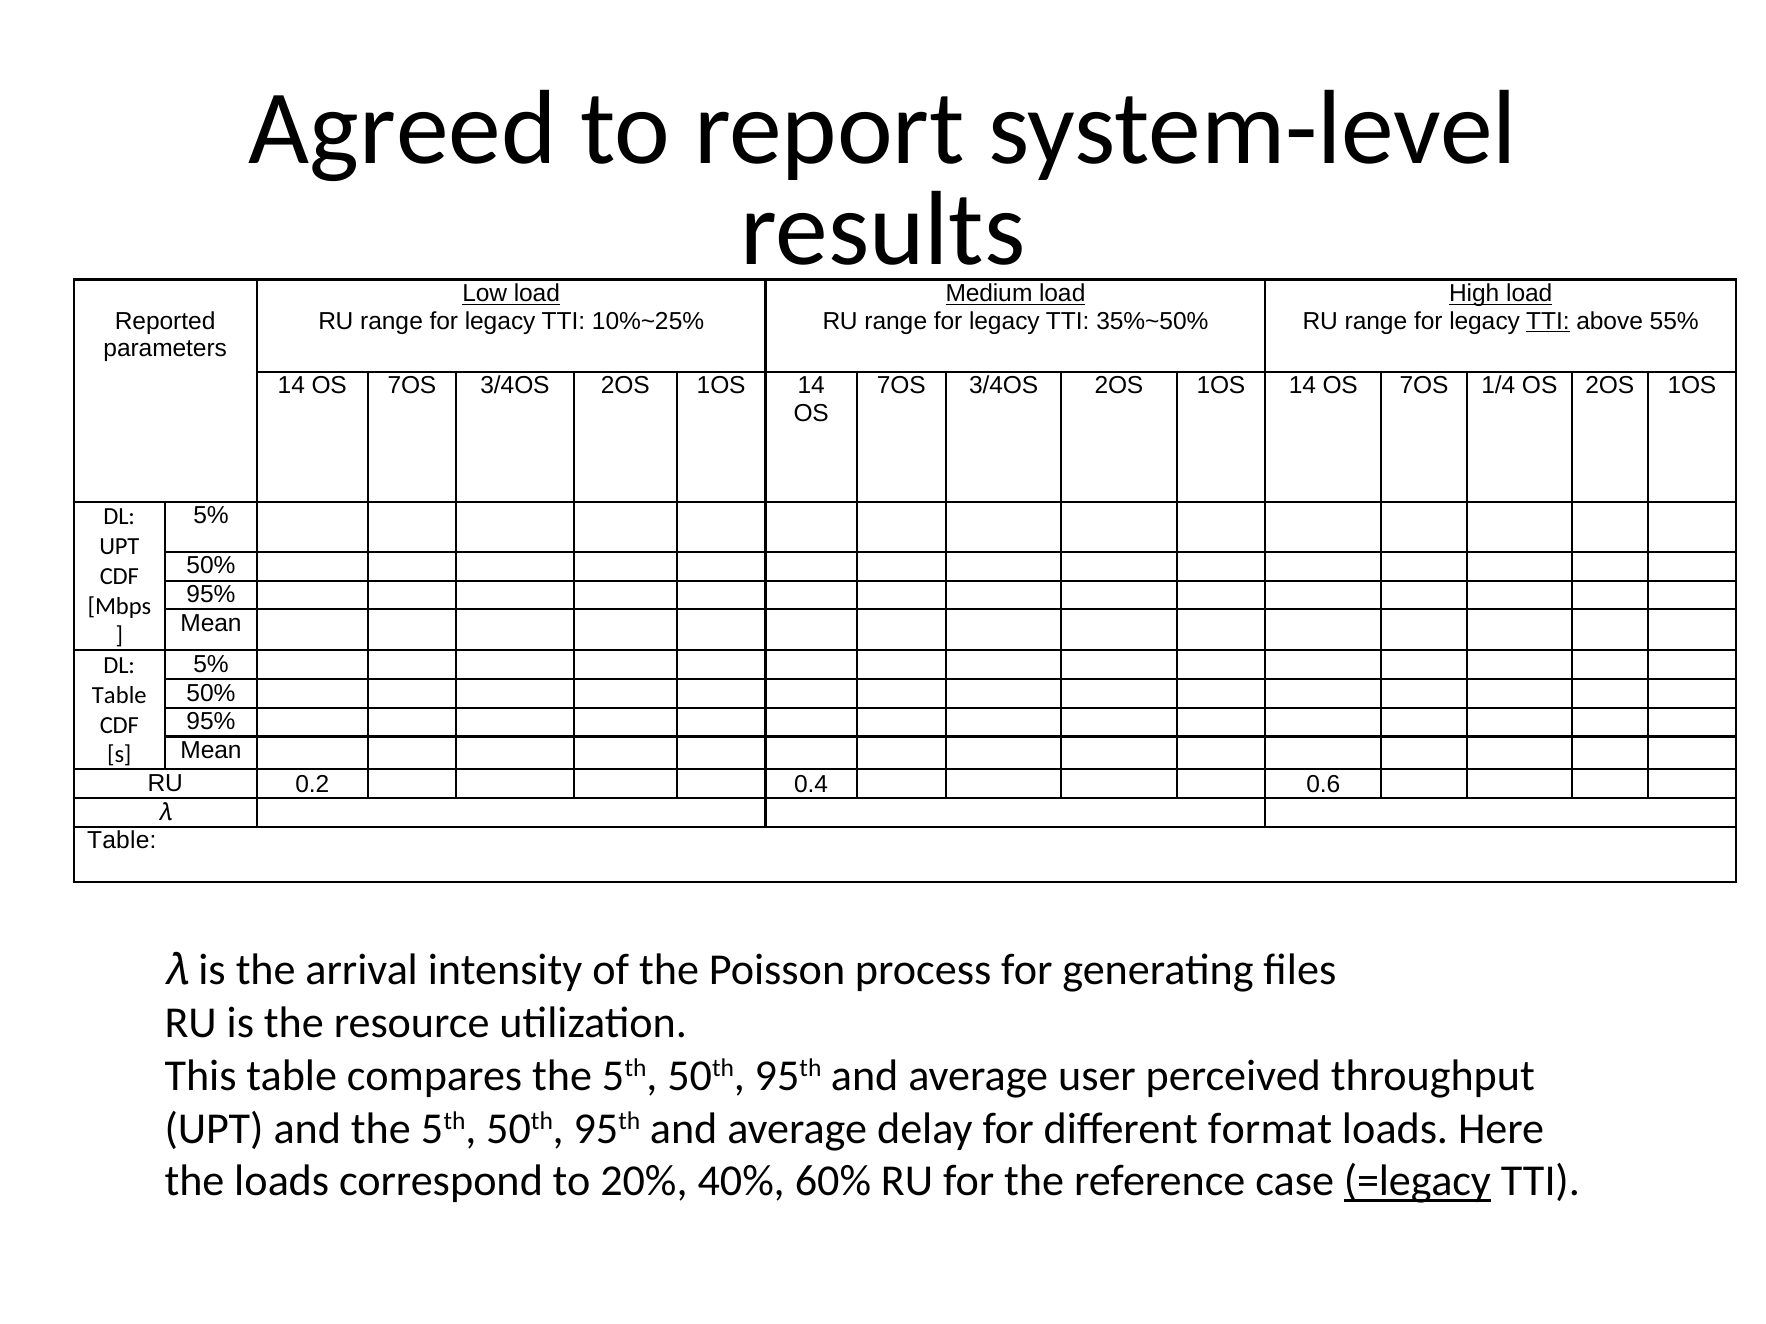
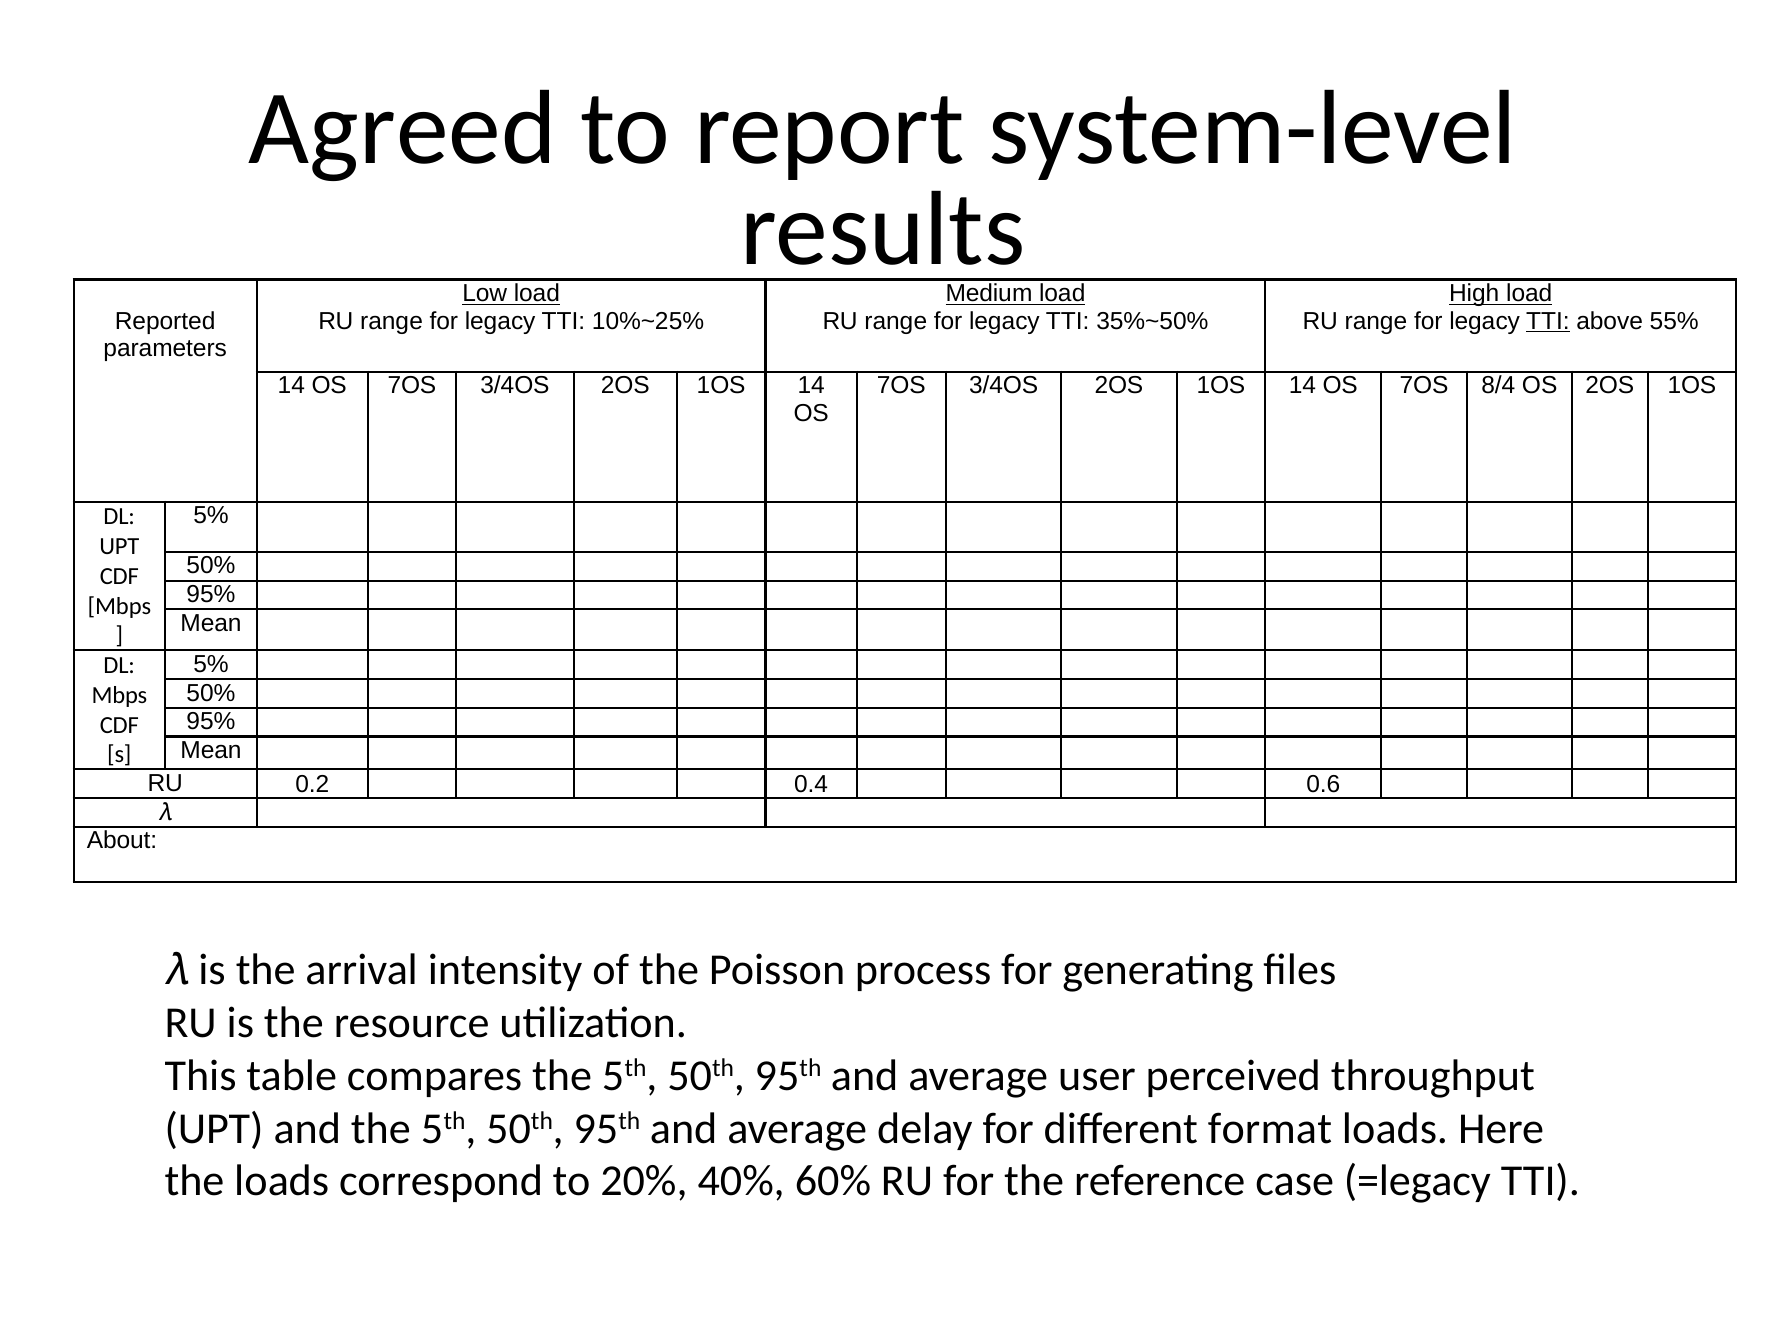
1/4: 1/4 -> 8/4
Table at (119, 696): Table -> Mbps
Table at (122, 841): Table -> About
=legacy underline: present -> none
